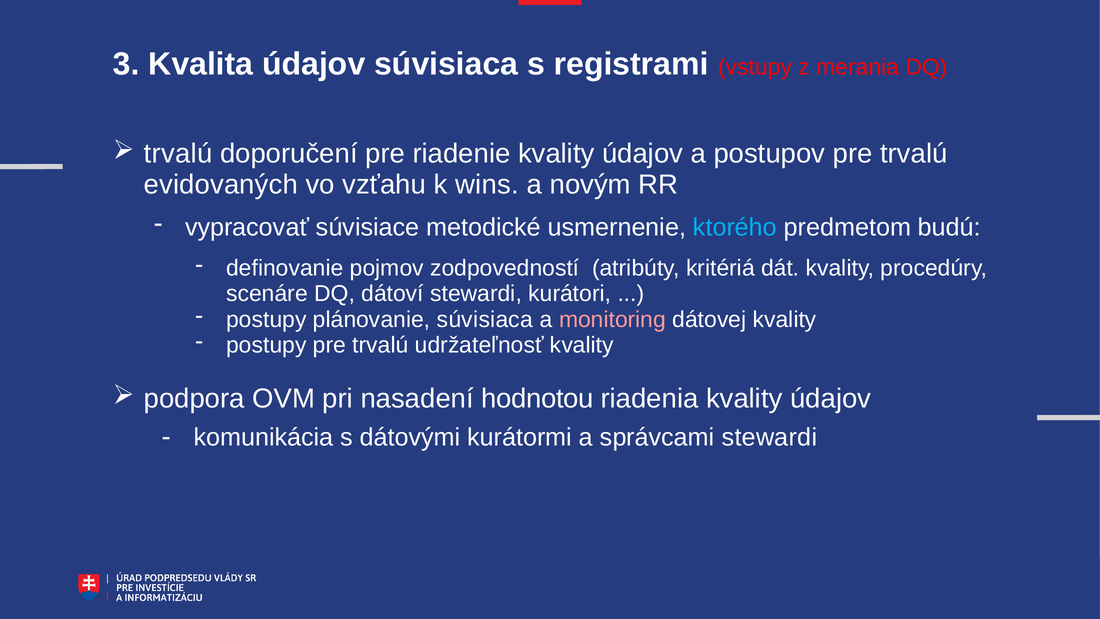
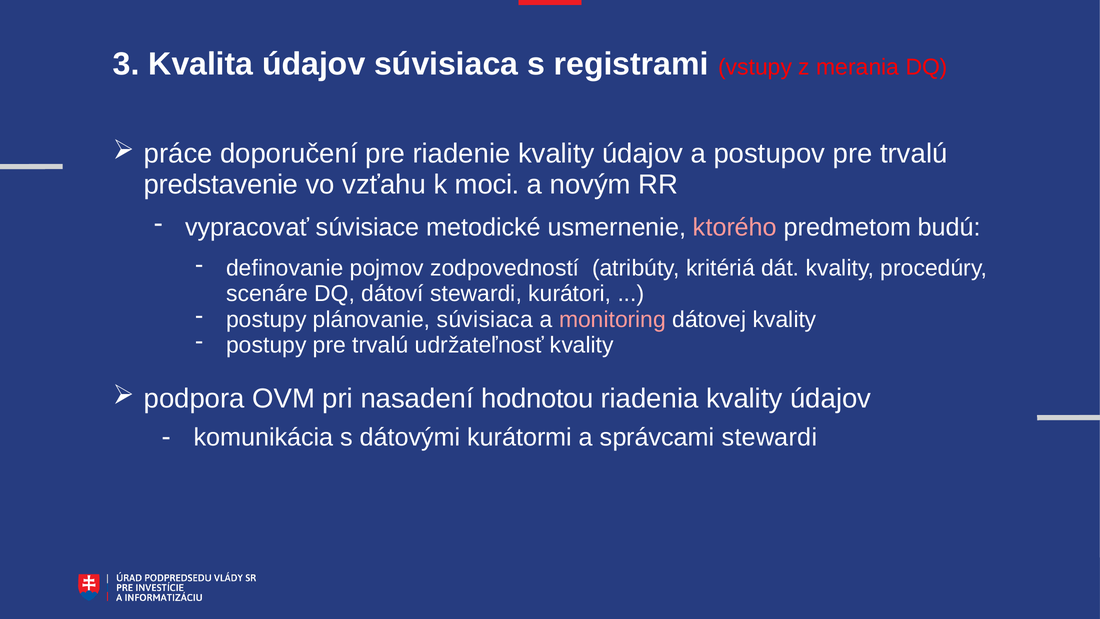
trvalú at (178, 154): trvalú -> práce
evidovaných: evidovaných -> predstavenie
wins: wins -> moci
ktorého colour: light blue -> pink
